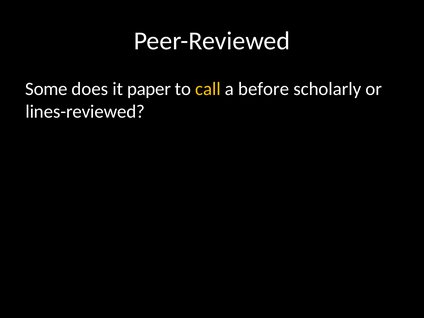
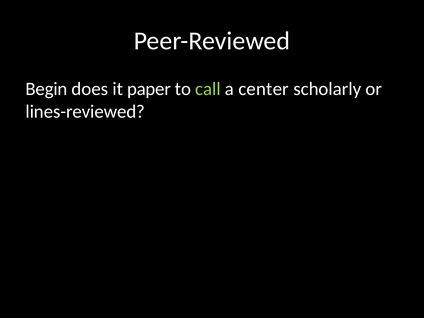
Some: Some -> Begin
call colour: yellow -> light green
before: before -> center
